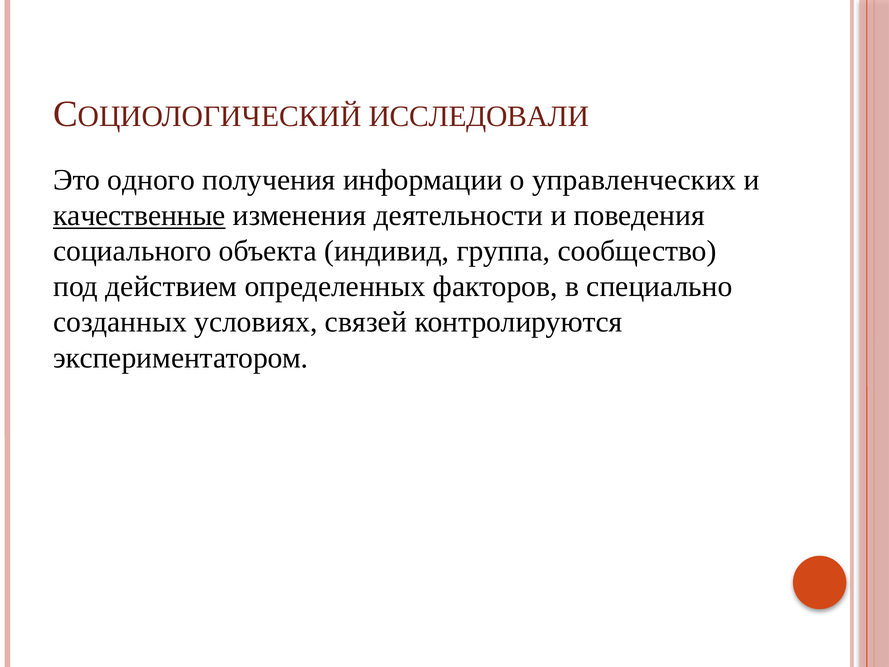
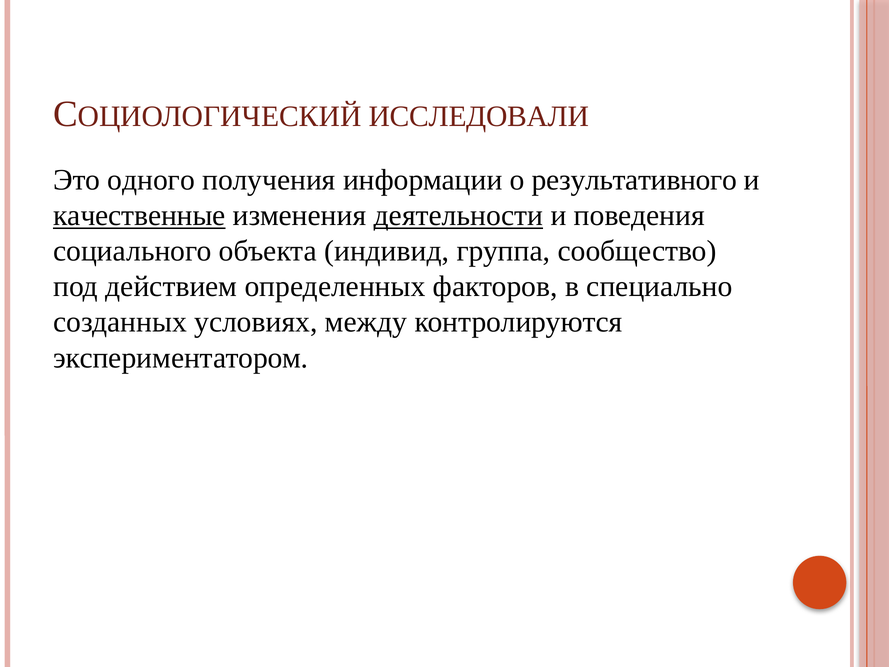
управленческих: управленческих -> результативного
деятельности underline: none -> present
связей: связей -> между
